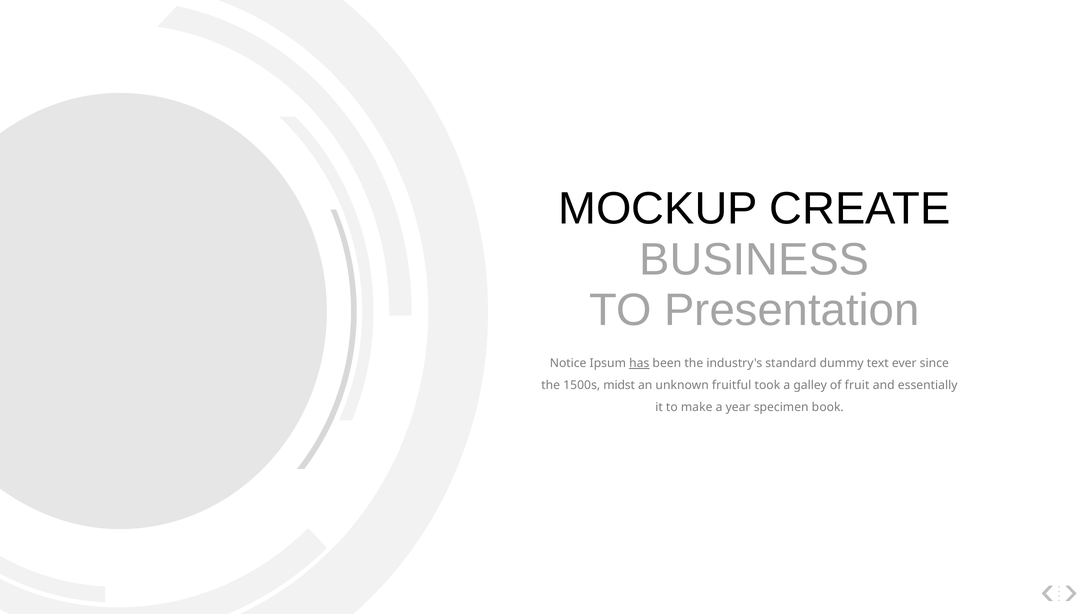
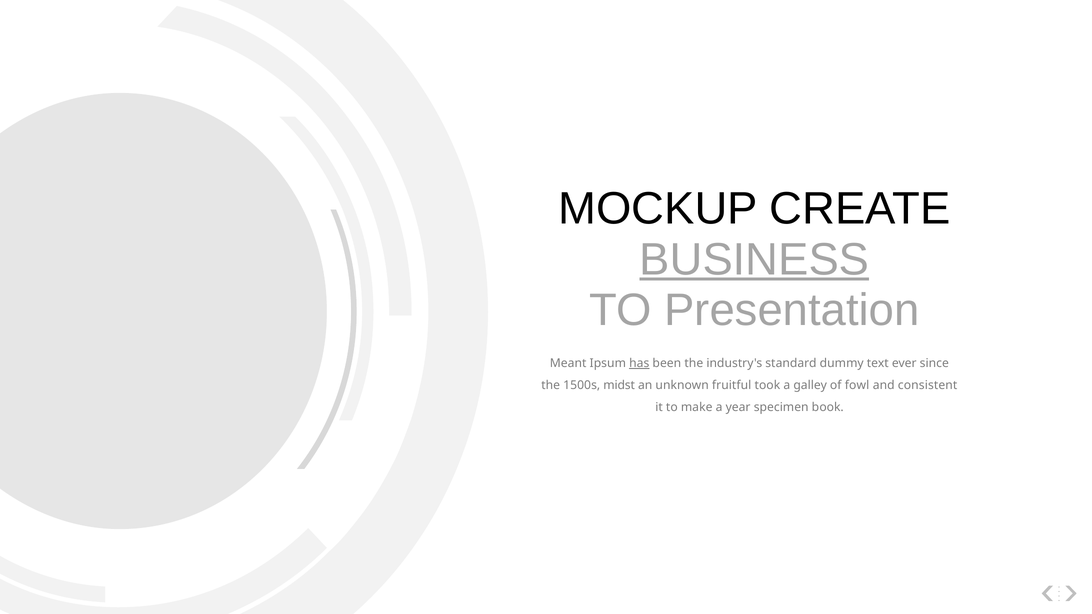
BUSINESS underline: none -> present
Notice: Notice -> Meant
fruit: fruit -> fowl
essentially: essentially -> consistent
